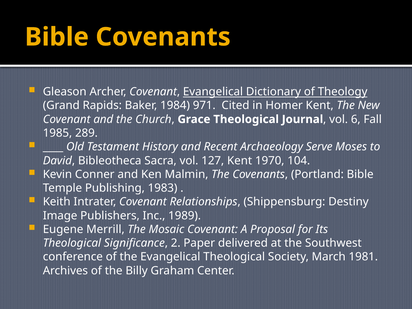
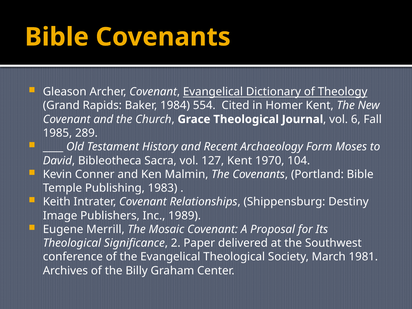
971: 971 -> 554
Serve: Serve -> Form
